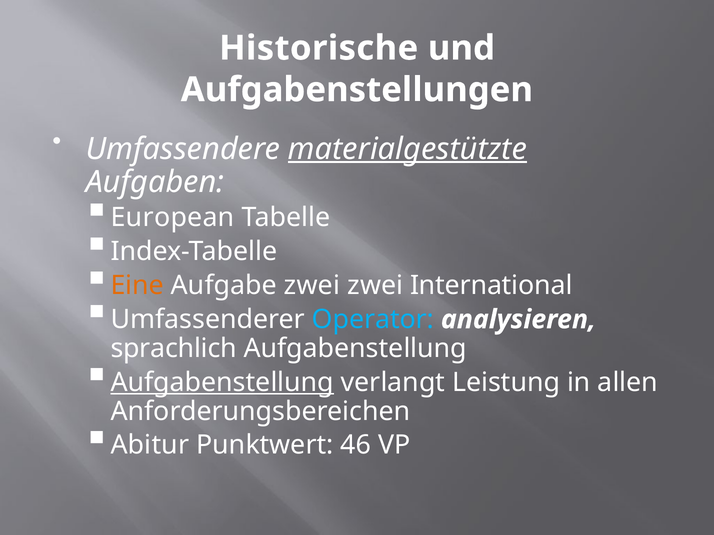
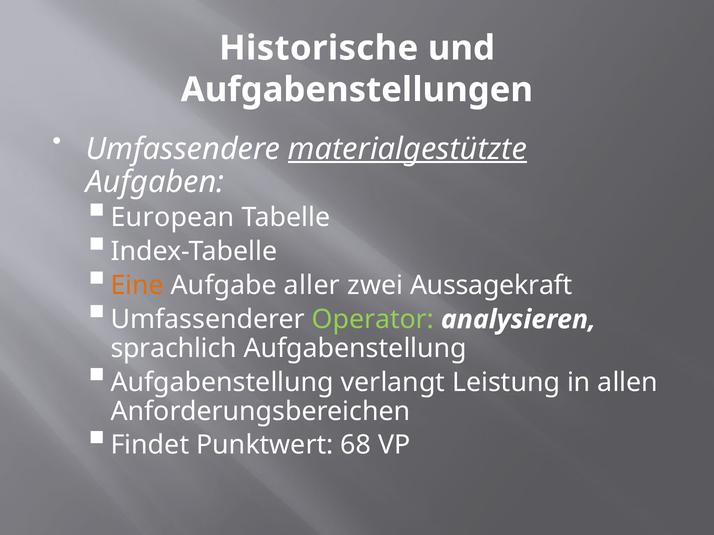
Aufgabe zwei: zwei -> aller
International: International -> Aussagekraft
Operator colour: light blue -> light green
Aufgabenstellung at (222, 383) underline: present -> none
Abitur: Abitur -> Findet
46: 46 -> 68
